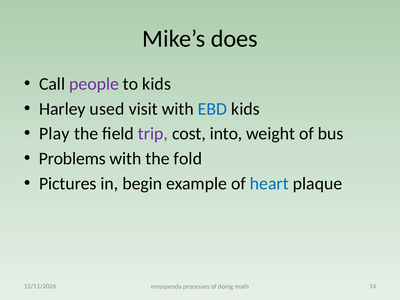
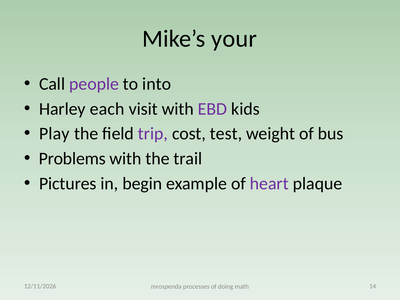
does: does -> your
to kids: kids -> into
used: used -> each
EBD colour: blue -> purple
into: into -> test
fold: fold -> trail
heart colour: blue -> purple
